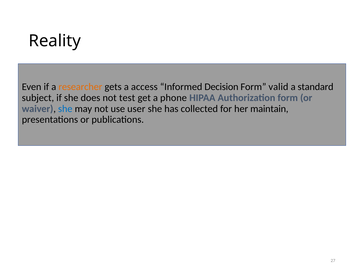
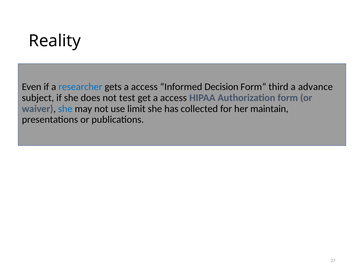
researcher colour: orange -> blue
valid: valid -> third
standard: standard -> advance
get a phone: phone -> access
user: user -> limit
